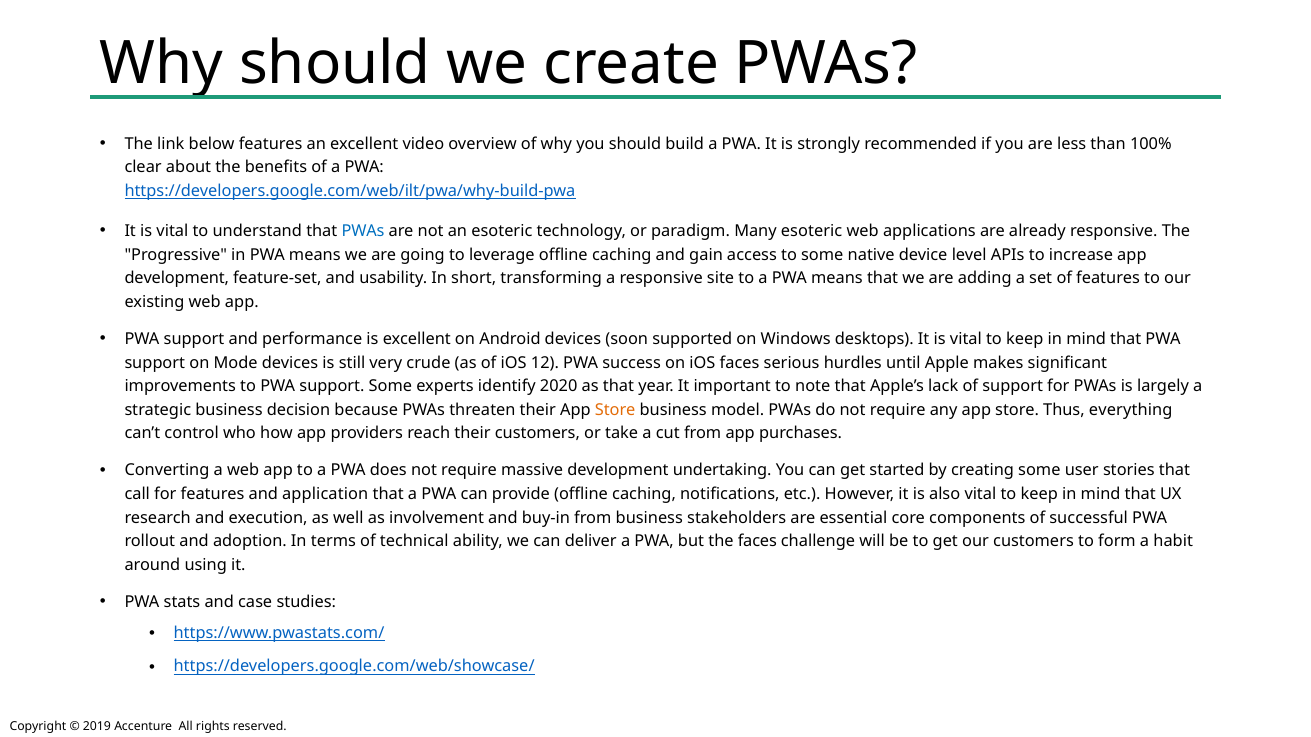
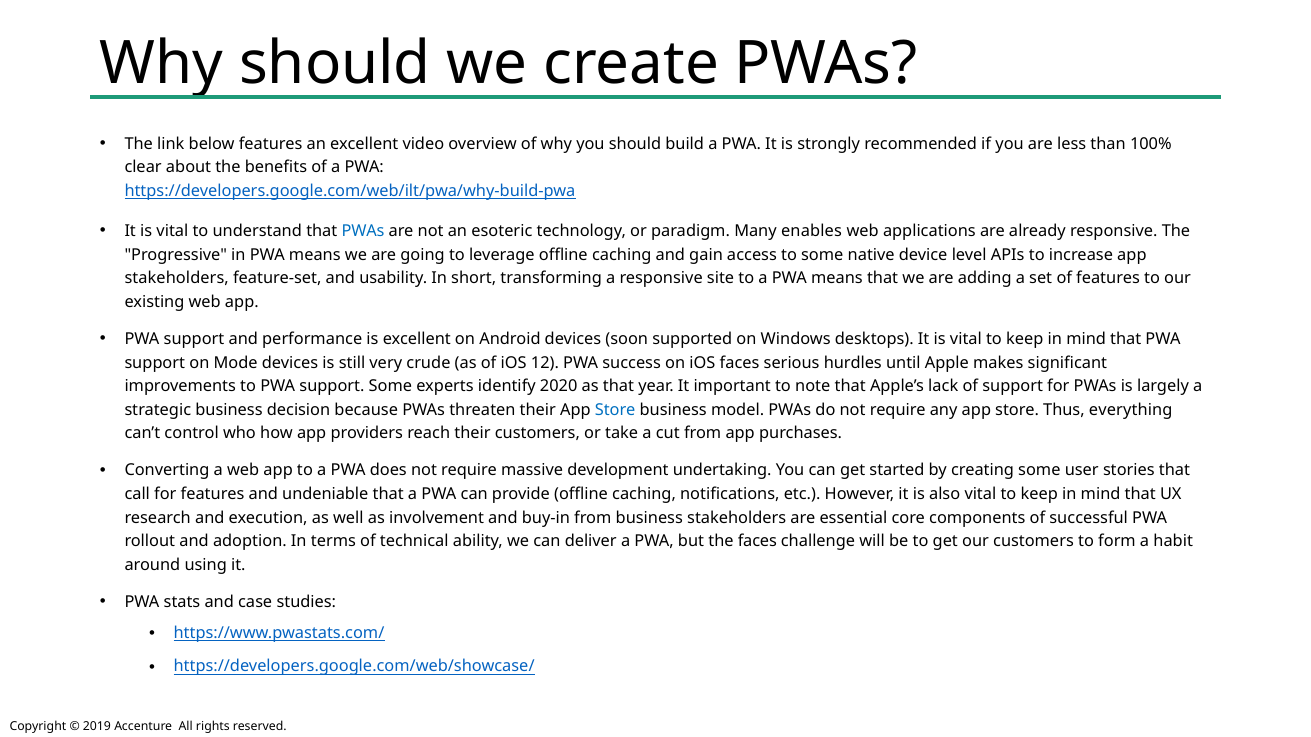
Many esoteric: esoteric -> enables
development at (177, 278): development -> stakeholders
Store at (615, 410) colour: orange -> blue
application: application -> undeniable
